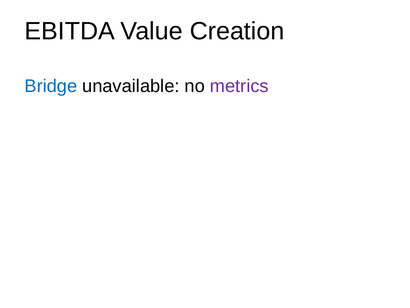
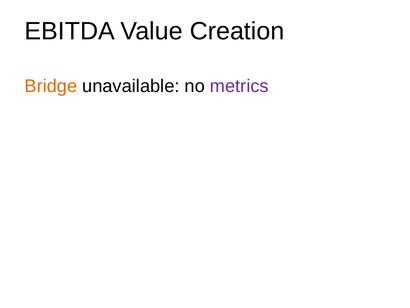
Bridge colour: blue -> orange
